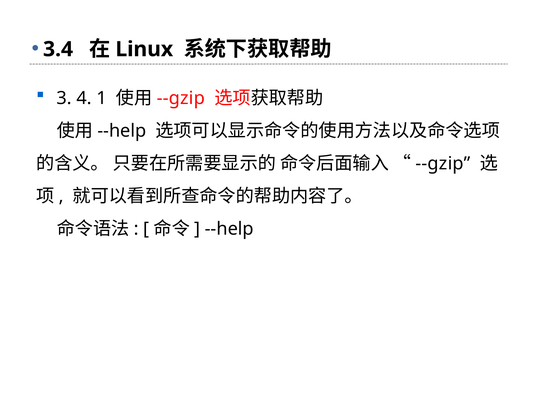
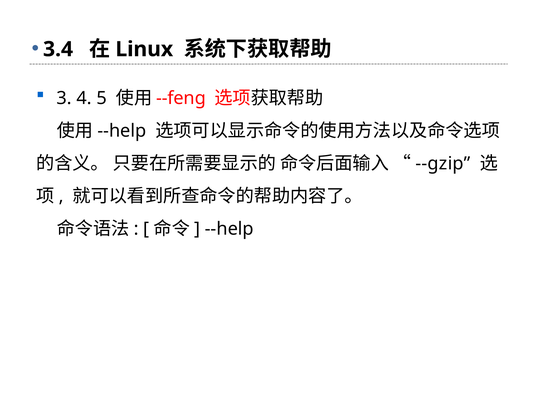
1: 1 -> 5
--gzip at (181, 98): --gzip -> --feng
